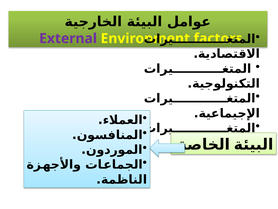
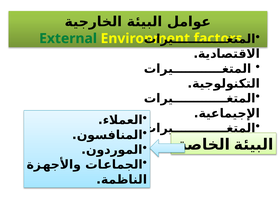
External colour: purple -> green
